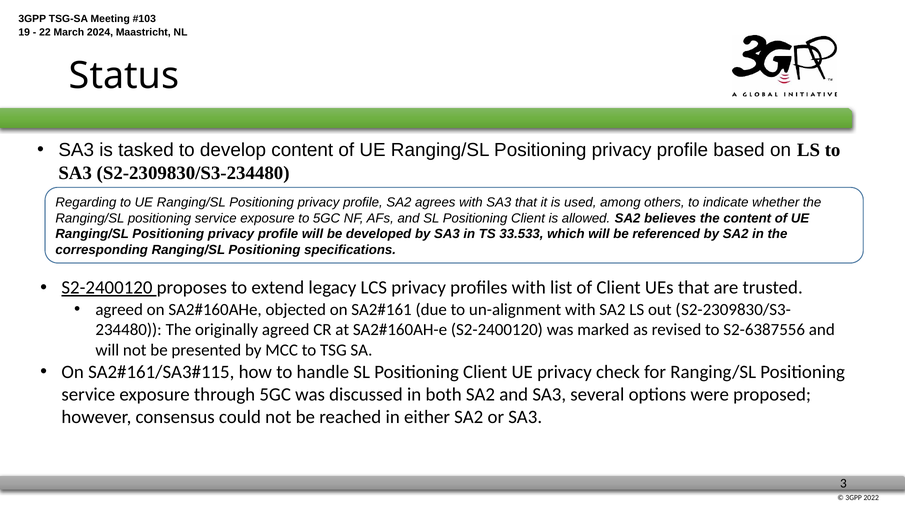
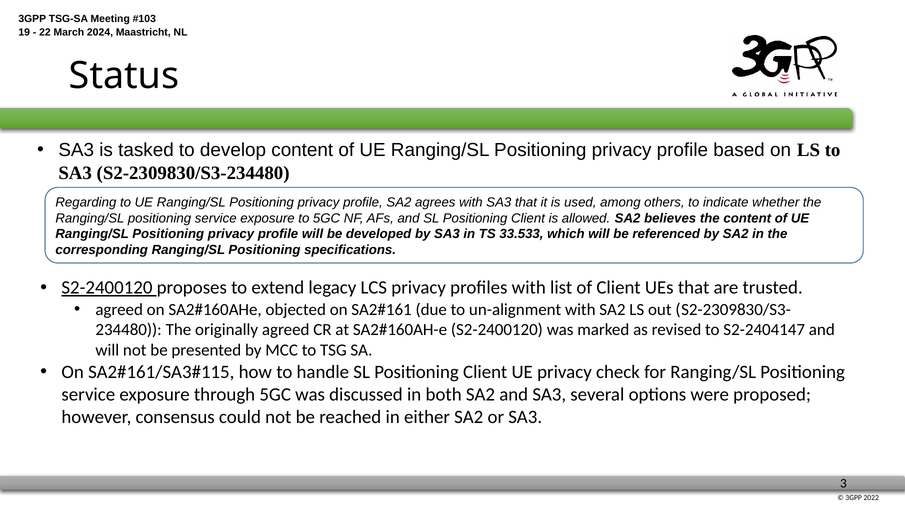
S2-6387556: S2-6387556 -> S2-2404147
